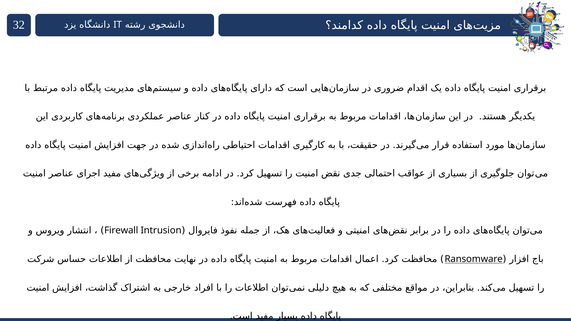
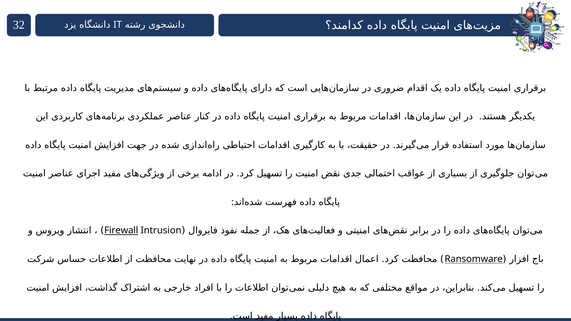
Firewall underline: none -> present
